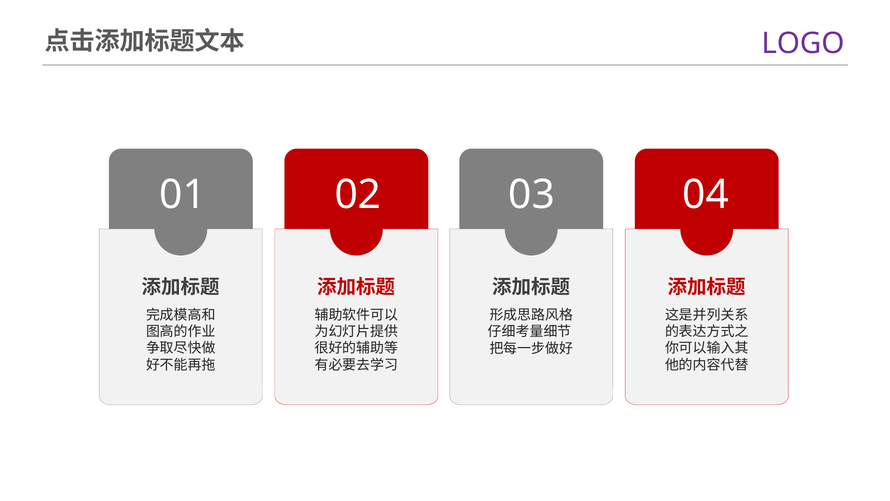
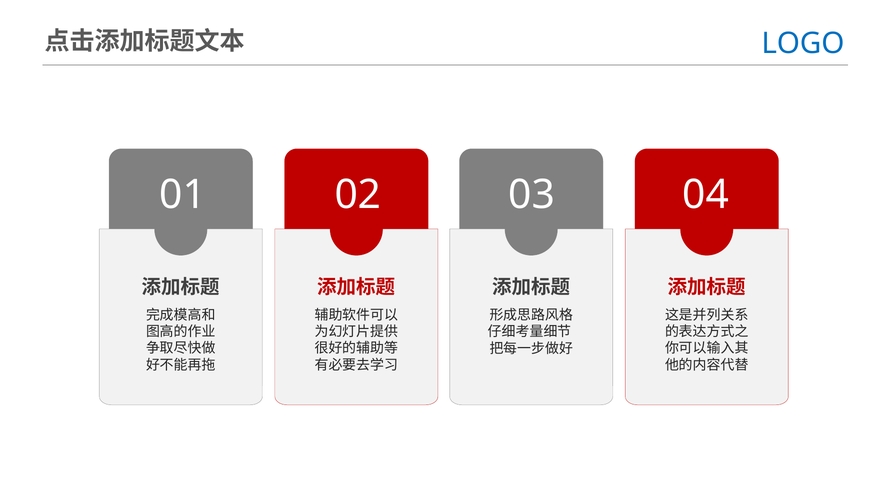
LOGO colour: purple -> blue
